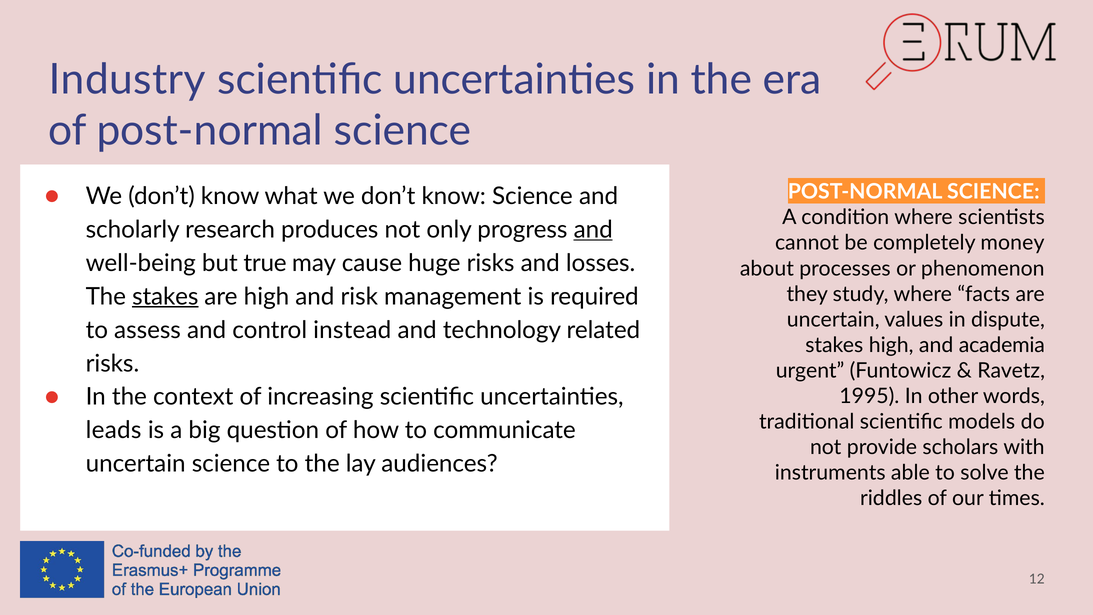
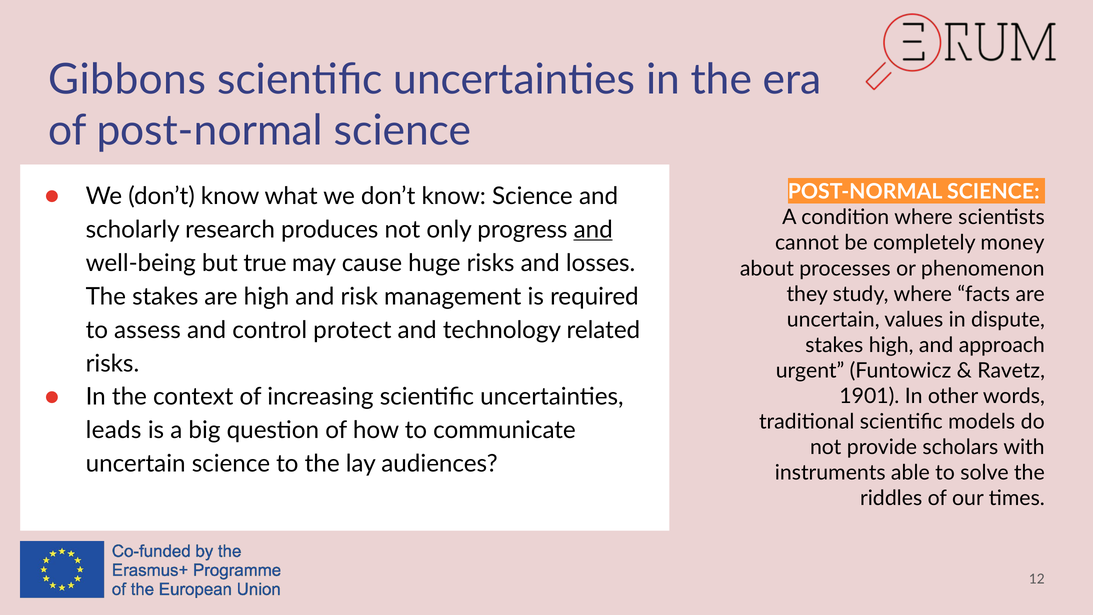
Industry: Industry -> Gibbons
stakes at (165, 296) underline: present -> none
instead: instead -> protect
academia: academia -> approach
1995: 1995 -> 1901
